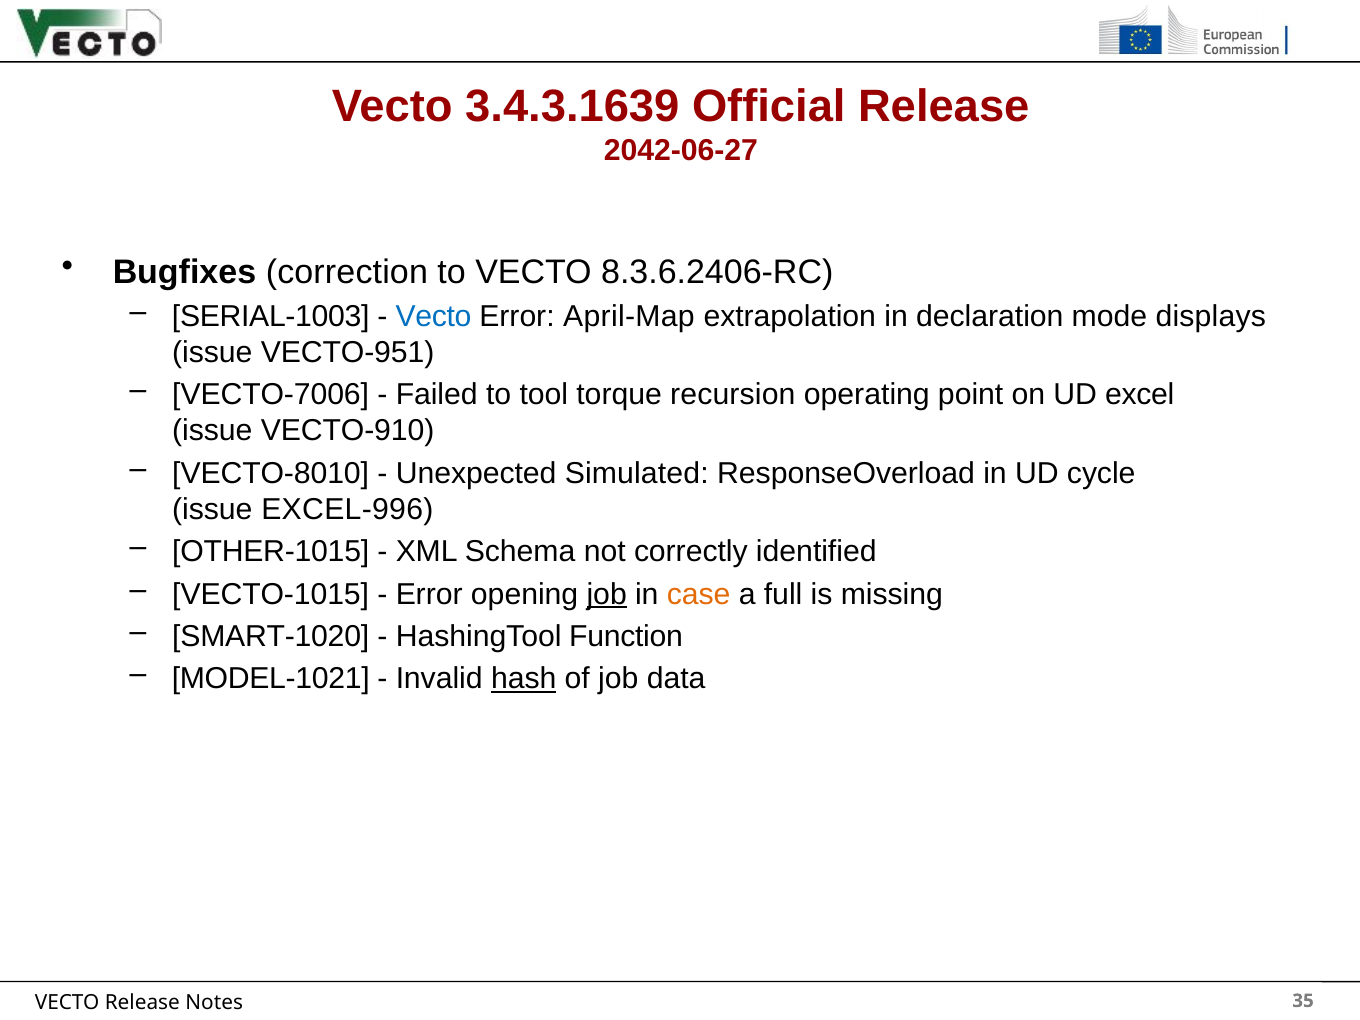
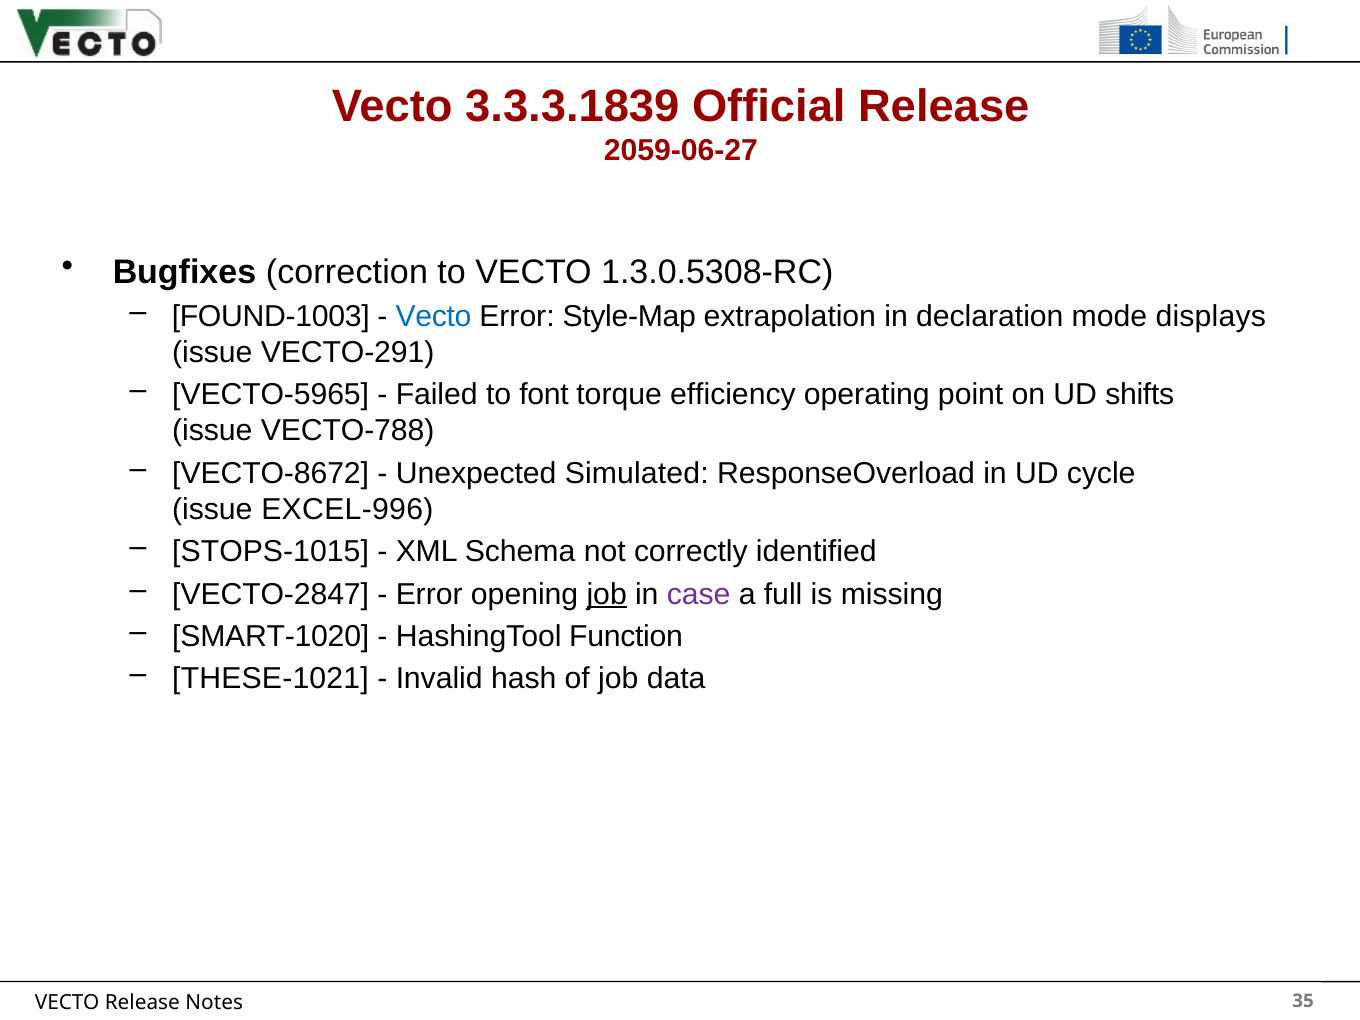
3.4.3.1639: 3.4.3.1639 -> 3.3.3.1839
2042-06-27: 2042-06-27 -> 2059-06-27
8.3.6.2406-RC: 8.3.6.2406-RC -> 1.3.0.5308-RC
SERIAL-1003: SERIAL-1003 -> FOUND-1003
April-Map: April-Map -> Style-Map
VECTO-951: VECTO-951 -> VECTO-291
VECTO-7006: VECTO-7006 -> VECTO-5965
tool: tool -> font
recursion: recursion -> efficiency
excel: excel -> shifts
VECTO-910: VECTO-910 -> VECTO-788
VECTO-8010: VECTO-8010 -> VECTO-8672
OTHER-1015: OTHER-1015 -> STOPS-1015
VECTO-1015: VECTO-1015 -> VECTO-2847
case colour: orange -> purple
MODEL-1021: MODEL-1021 -> THESE-1021
hash underline: present -> none
